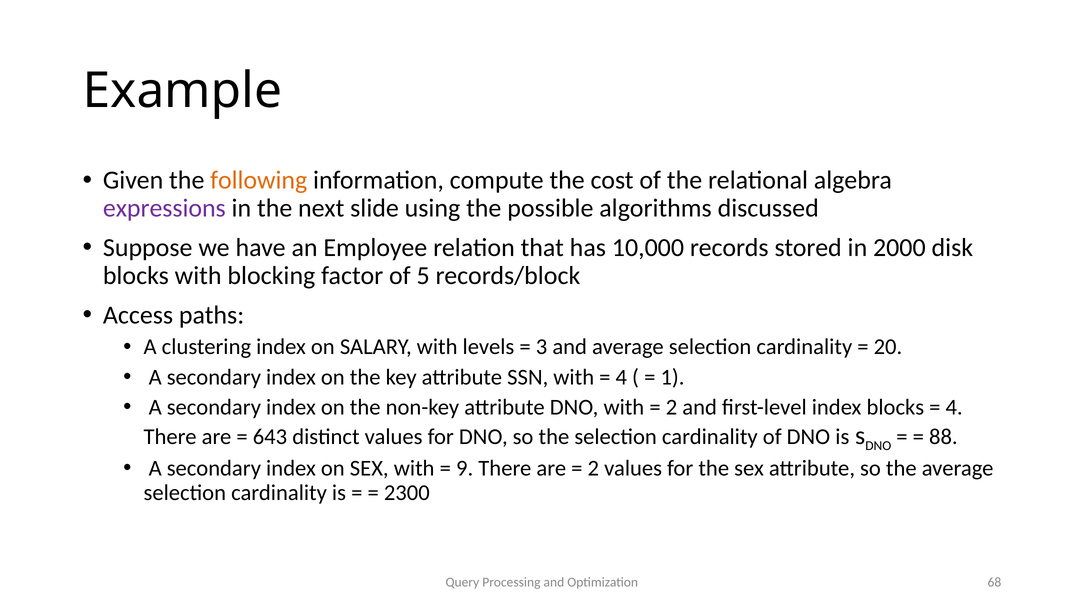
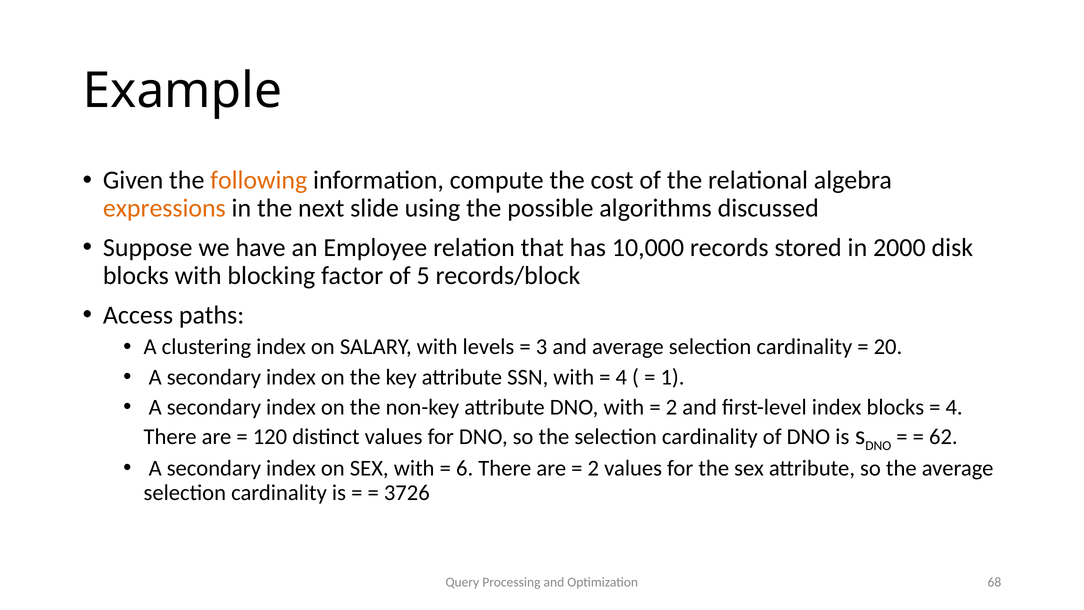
expressions colour: purple -> orange
643: 643 -> 120
88: 88 -> 62
9: 9 -> 6
2300: 2300 -> 3726
